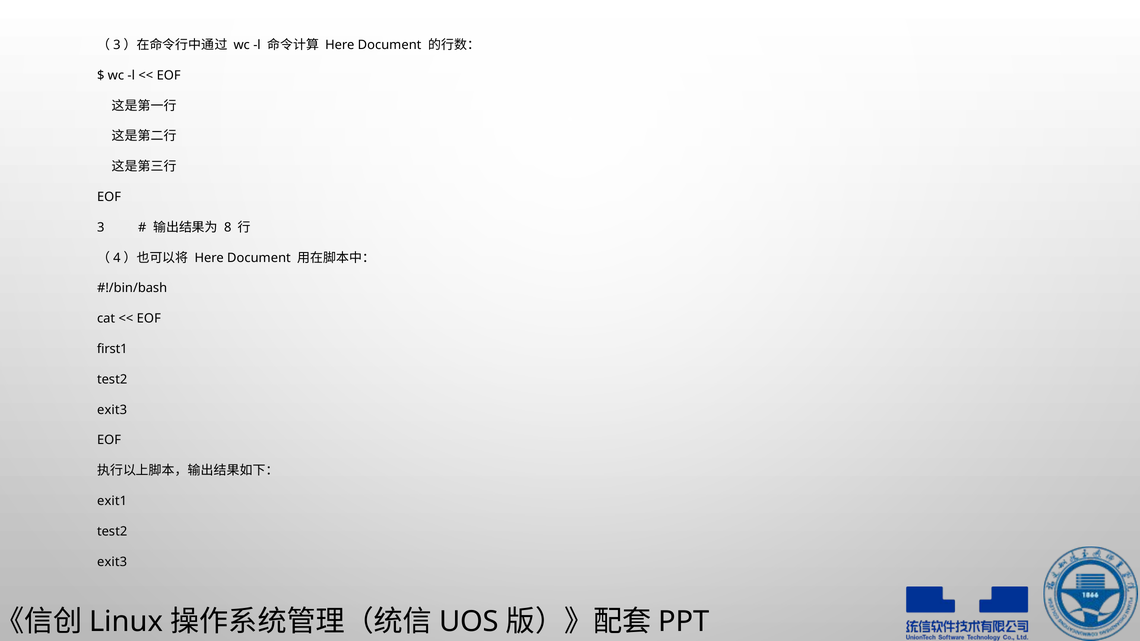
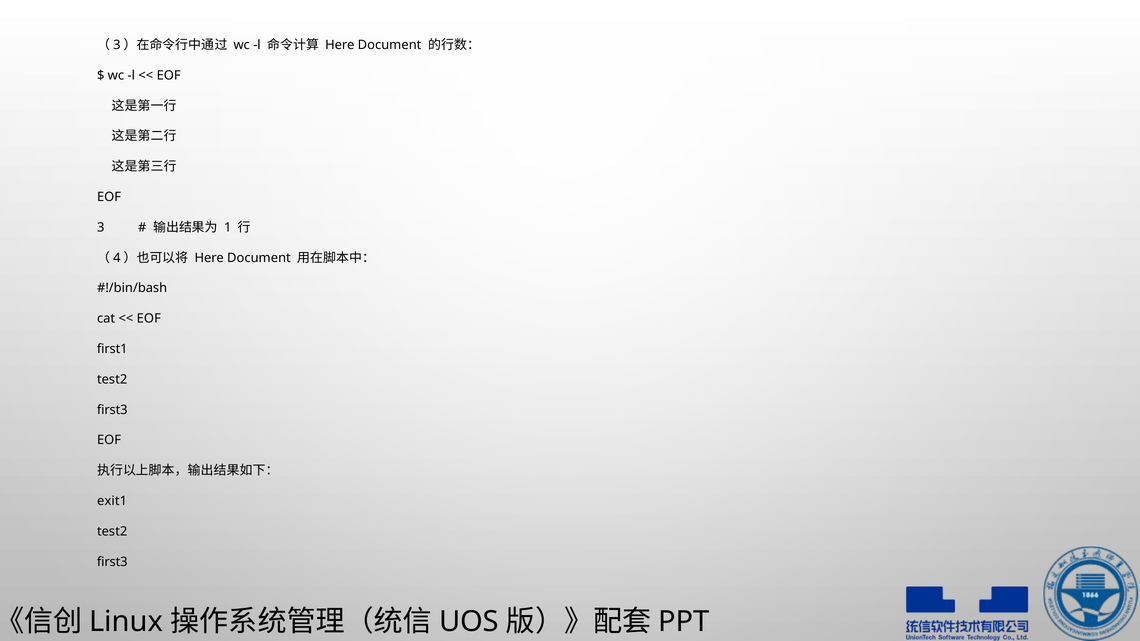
8: 8 -> 1
exit3 at (112, 410): exit3 -> first3
exit3 at (112, 562): exit3 -> first3
